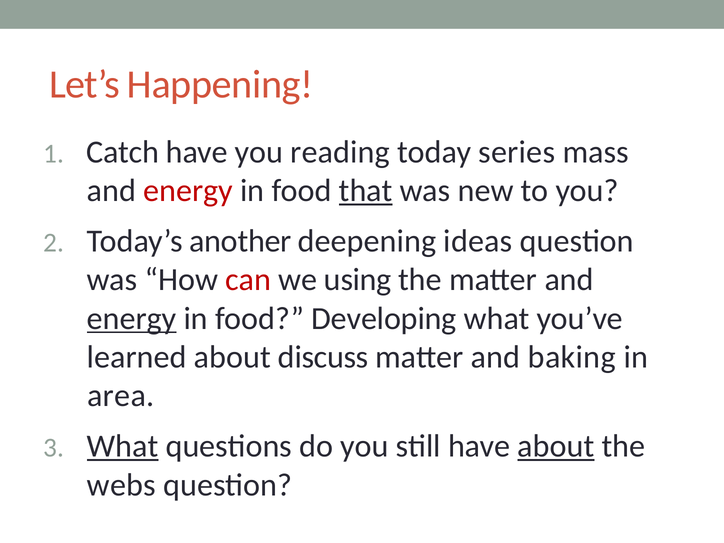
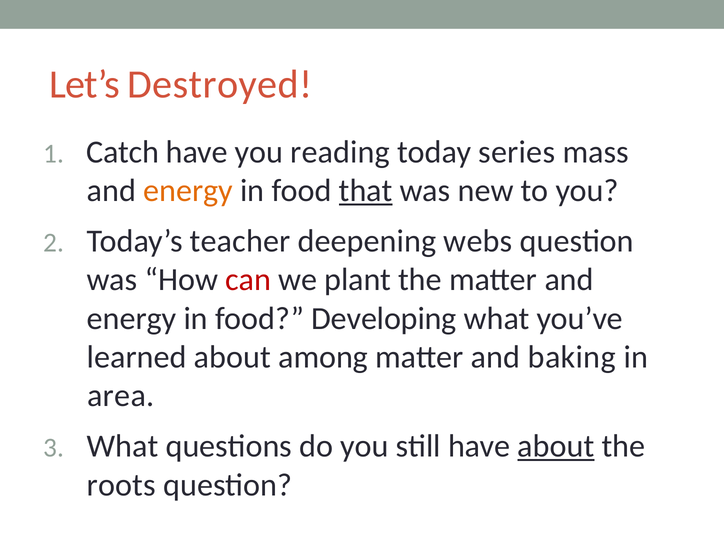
Happening: Happening -> Destroyed
energy at (188, 191) colour: red -> orange
another: another -> teacher
ideas: ideas -> webs
using: using -> plant
energy at (132, 318) underline: present -> none
discuss: discuss -> among
What at (123, 446) underline: present -> none
webs: webs -> roots
